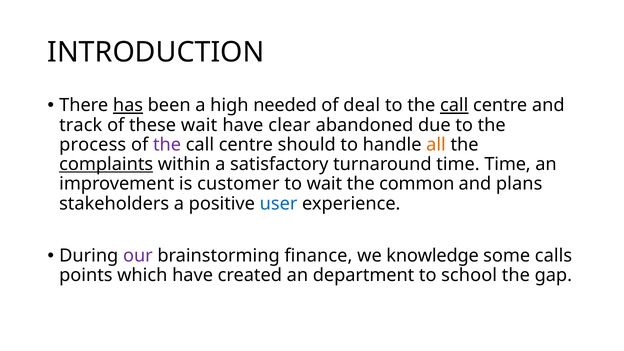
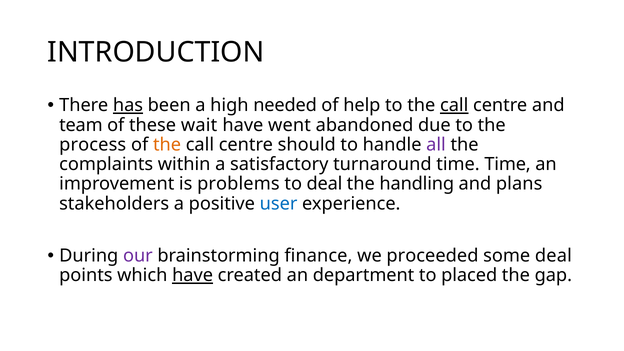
deal: deal -> help
track: track -> team
clear: clear -> went
the at (167, 145) colour: purple -> orange
all colour: orange -> purple
complaints underline: present -> none
customer: customer -> problems
to wait: wait -> deal
common: common -> handling
knowledge: knowledge -> proceeded
some calls: calls -> deal
have at (193, 275) underline: none -> present
school: school -> placed
